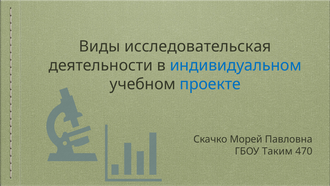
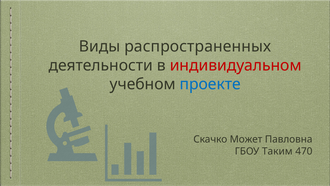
исследовательская: исследовательская -> распространенных
индивидуальном colour: blue -> red
Морей: Морей -> Может
